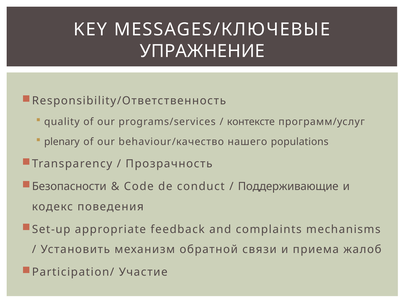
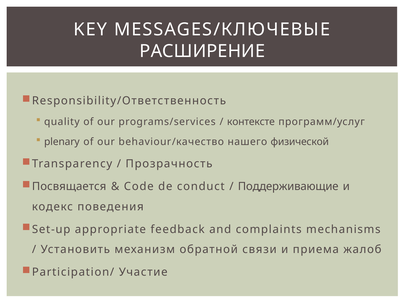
УПРАЖНЕНИЕ: УПРАЖНЕНИЕ -> РАСШИРЕНИЕ
populations: populations -> физической
Безопасности: Безопасности -> Посвящается
